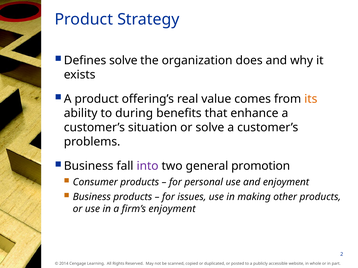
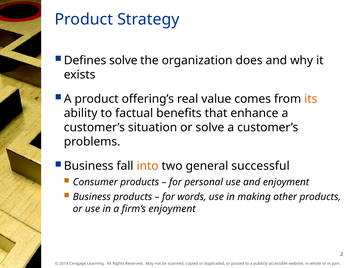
during: during -> factual
into colour: purple -> orange
promotion: promotion -> successful
issues: issues -> words
